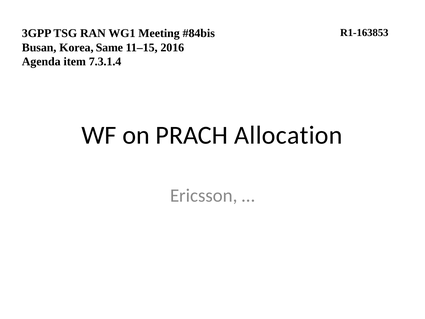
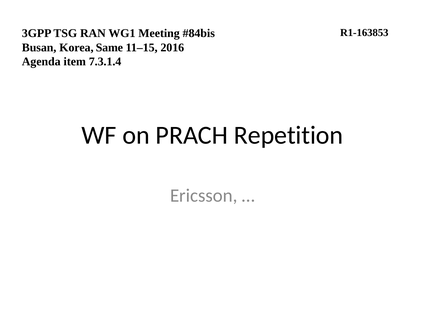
Allocation: Allocation -> Repetition
